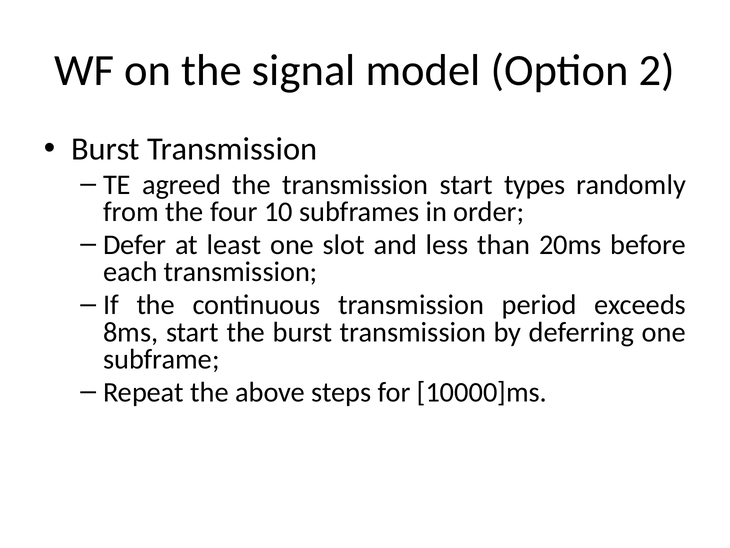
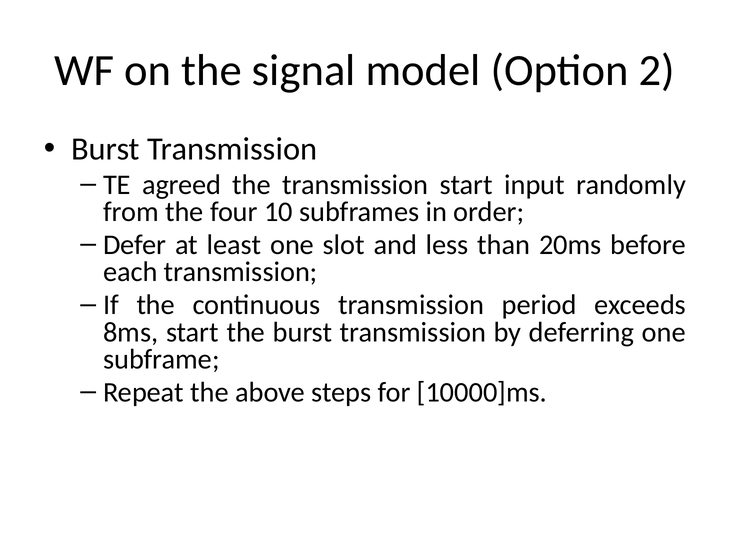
types: types -> input
